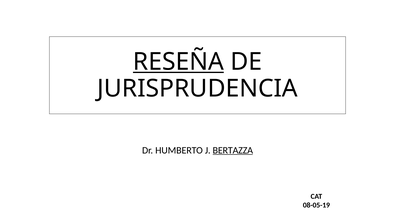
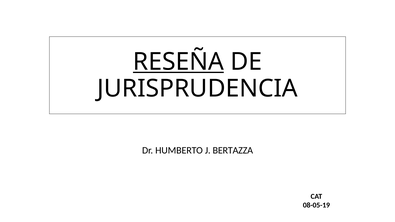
BERTAZZA underline: present -> none
